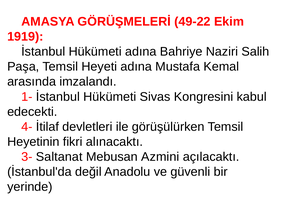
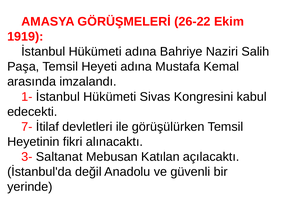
49-22: 49-22 -> 26-22
4-: 4- -> 7-
Azmini: Azmini -> Katılan
